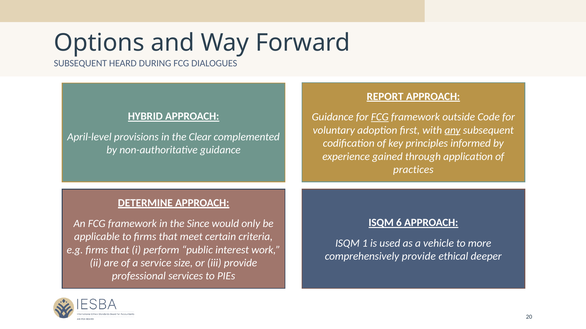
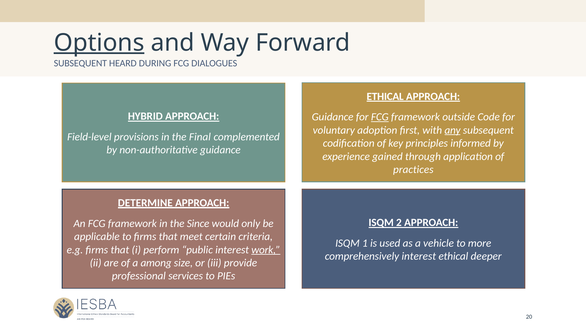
Options underline: none -> present
REPORT at (385, 97): REPORT -> ETHICAL
April-level: April-level -> Field-level
Clear: Clear -> Final
6: 6 -> 2
work underline: none -> present
comprehensively provide: provide -> interest
service: service -> among
